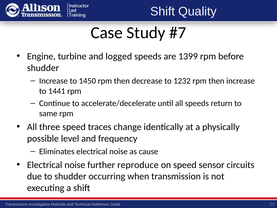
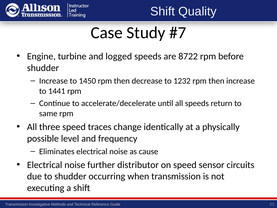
1399: 1399 -> 8722
reproduce: reproduce -> distributor
